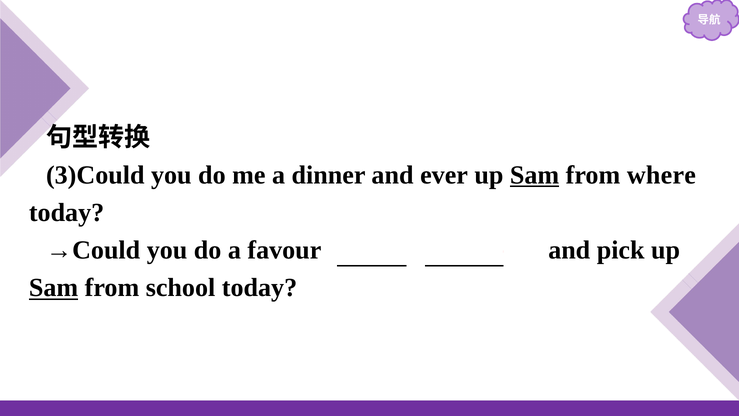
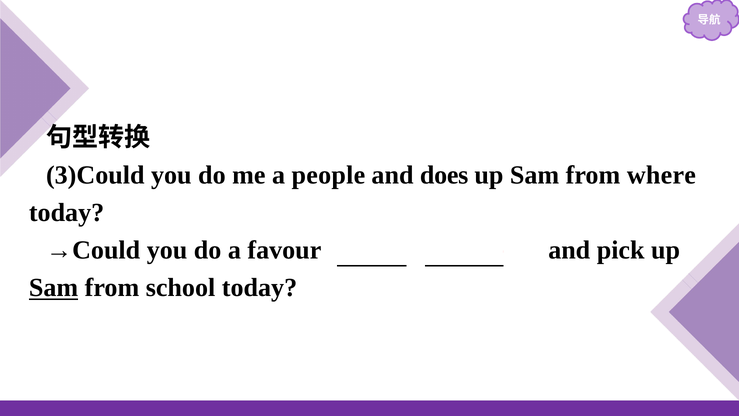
dinner: dinner -> people
ever: ever -> does
Sam at (535, 175) underline: present -> none
